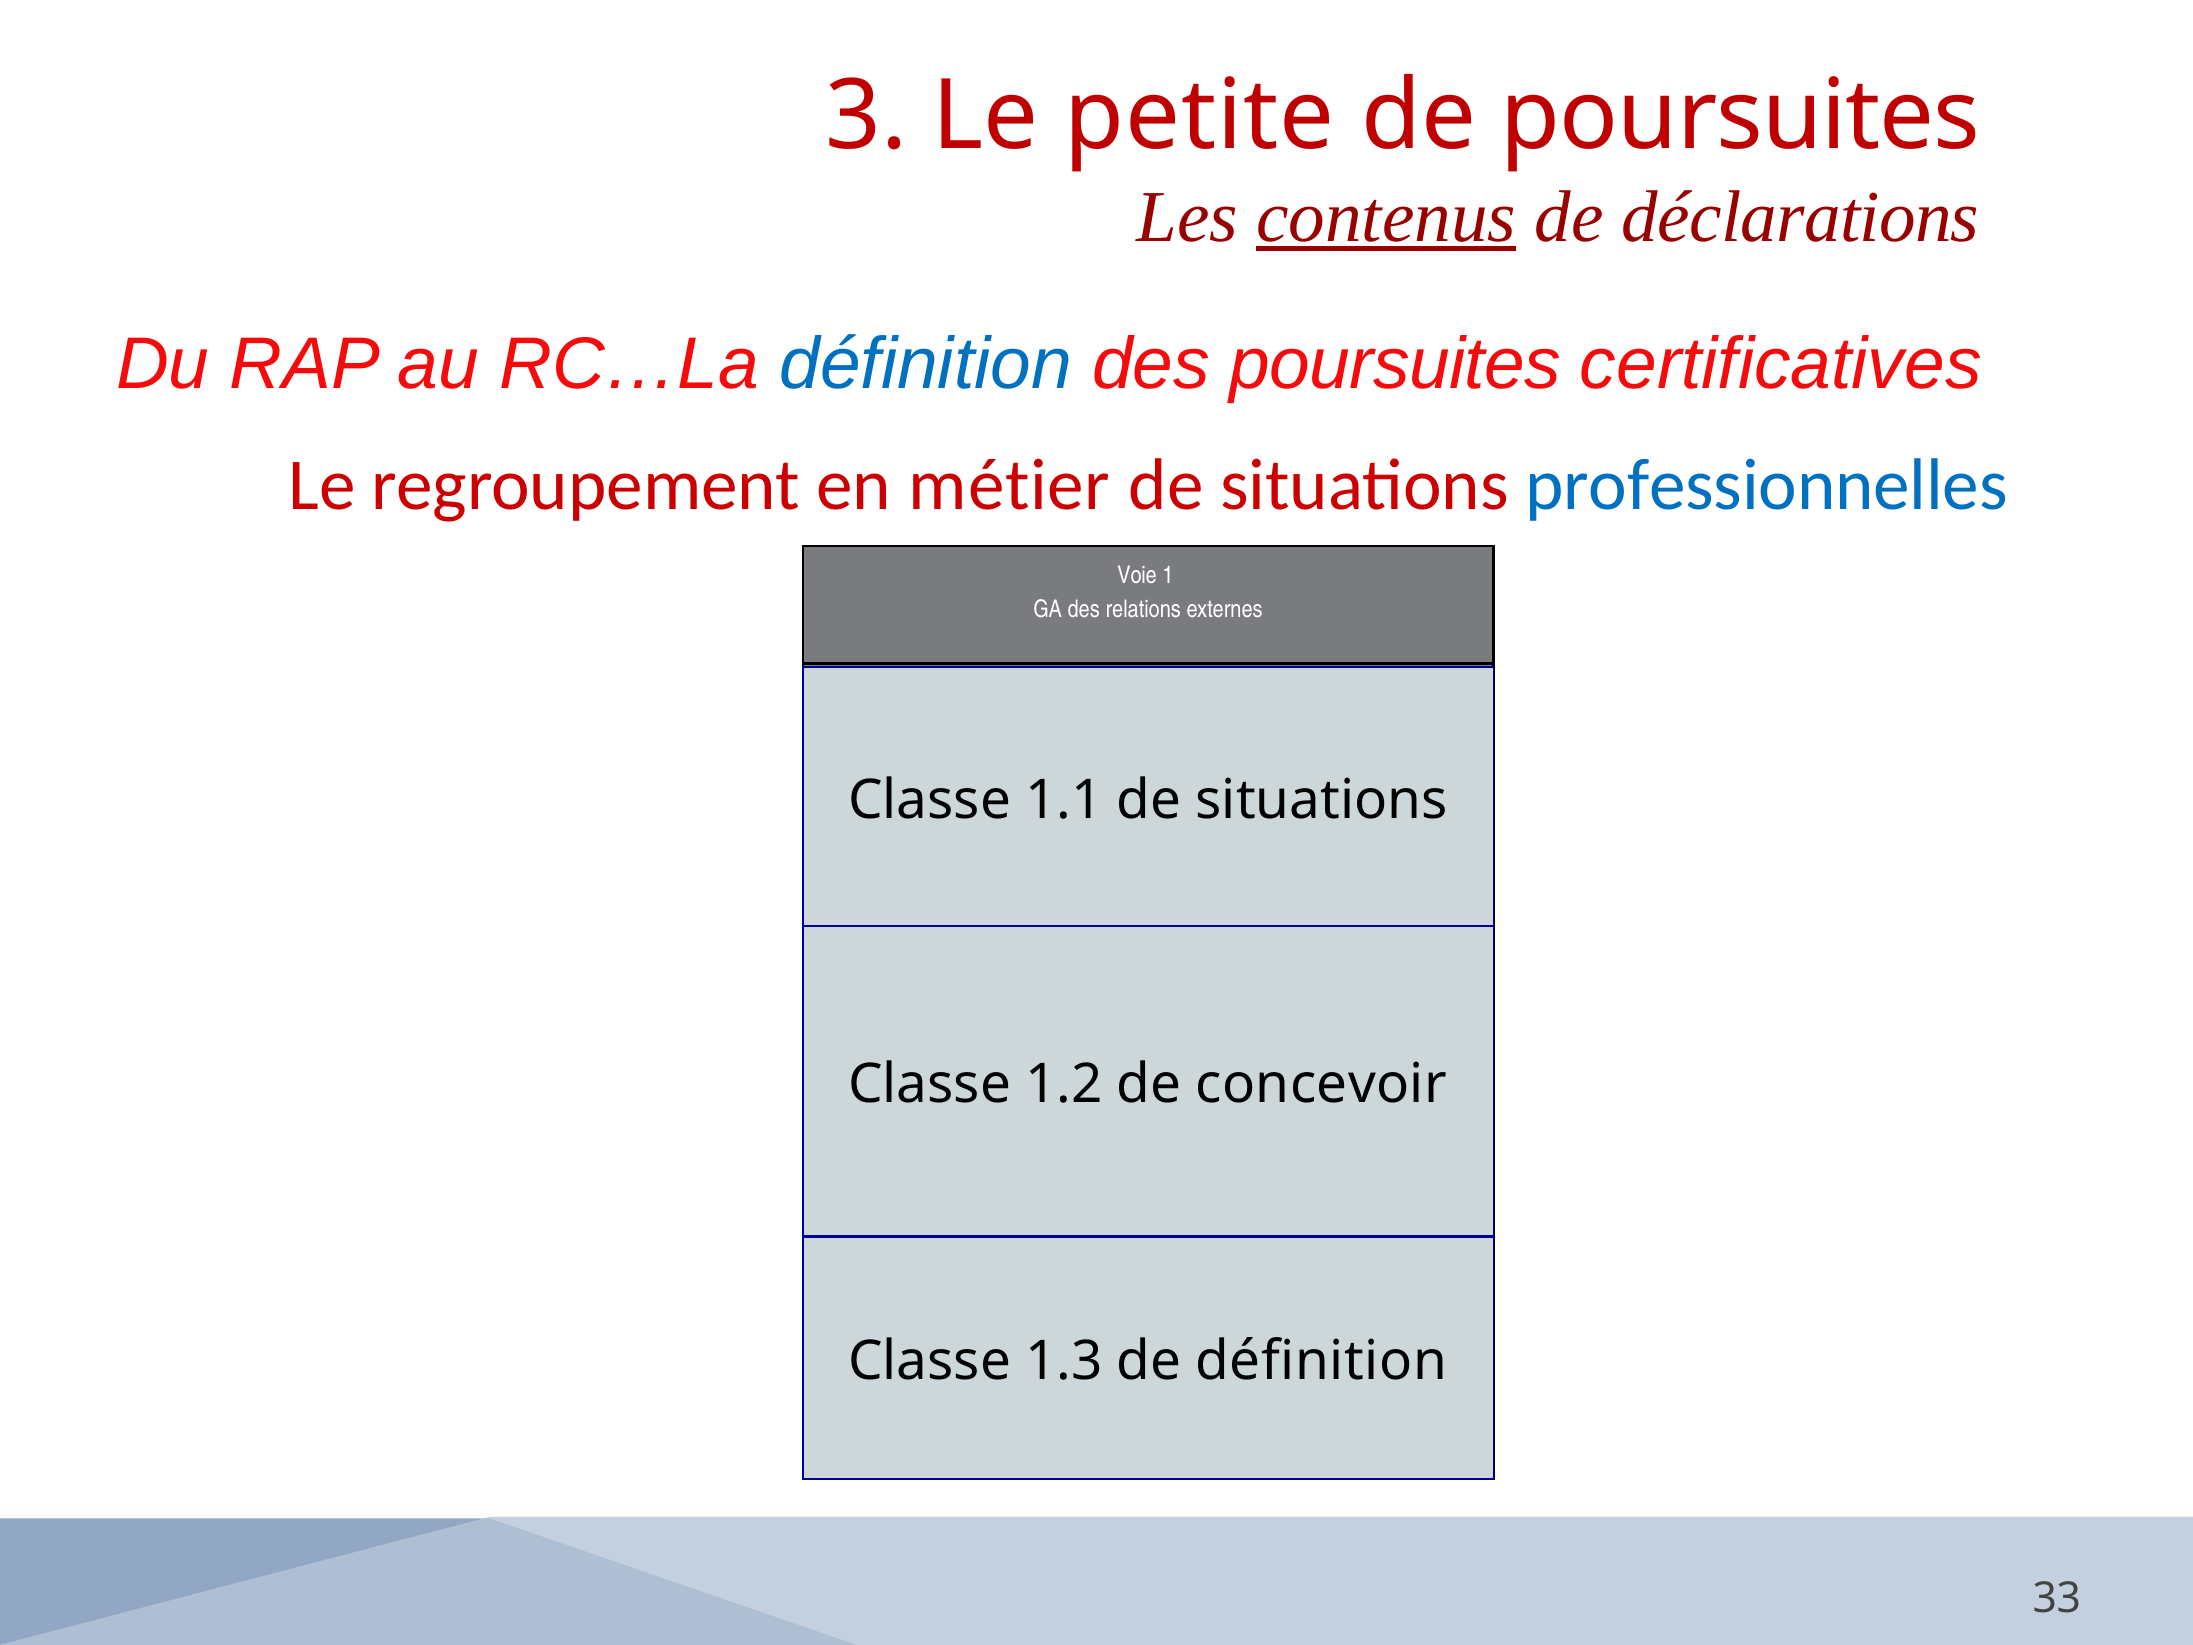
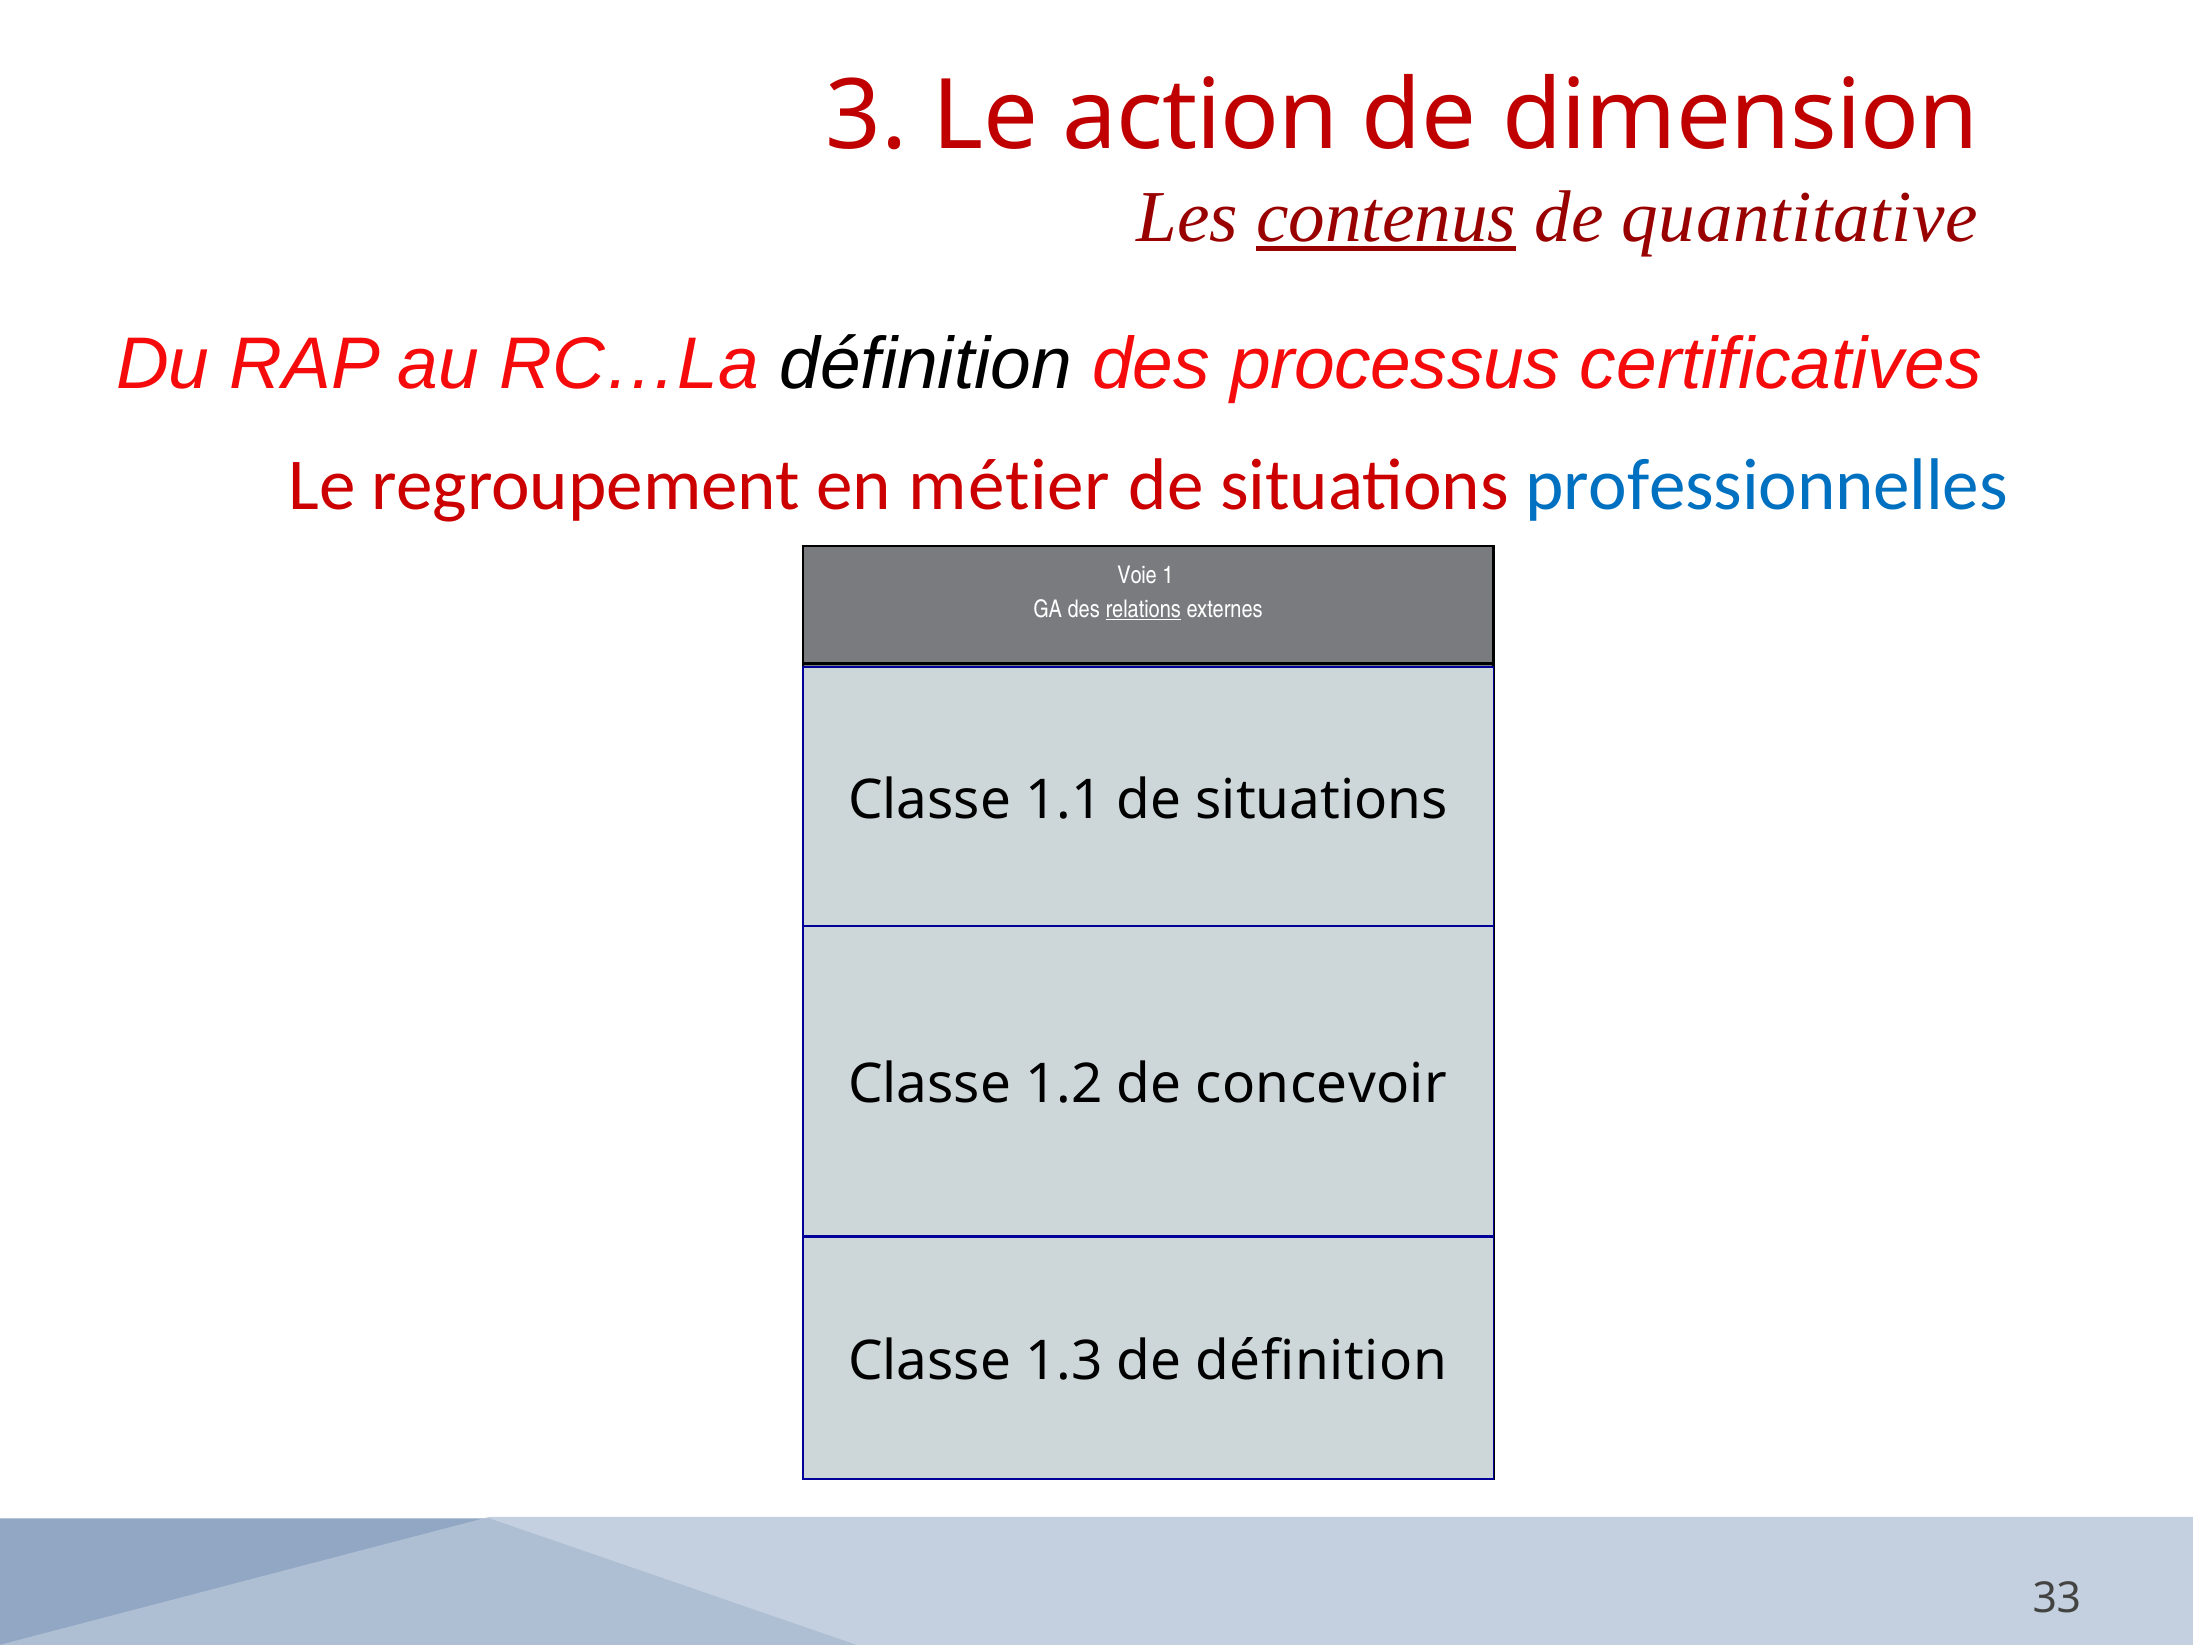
petite: petite -> action
de poursuites: poursuites -> dimension
de déclarations: déclarations -> quantitative
définition at (926, 364) colour: blue -> black
des poursuites: poursuites -> processus
relations at (1143, 609) underline: none -> present
